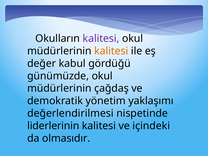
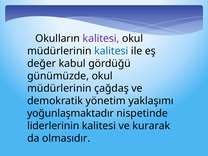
kalitesi at (111, 51) colour: orange -> blue
değerlendirilmesi: değerlendirilmesi -> yoğunlaşmaktadır
içindeki: içindeki -> kurarak
